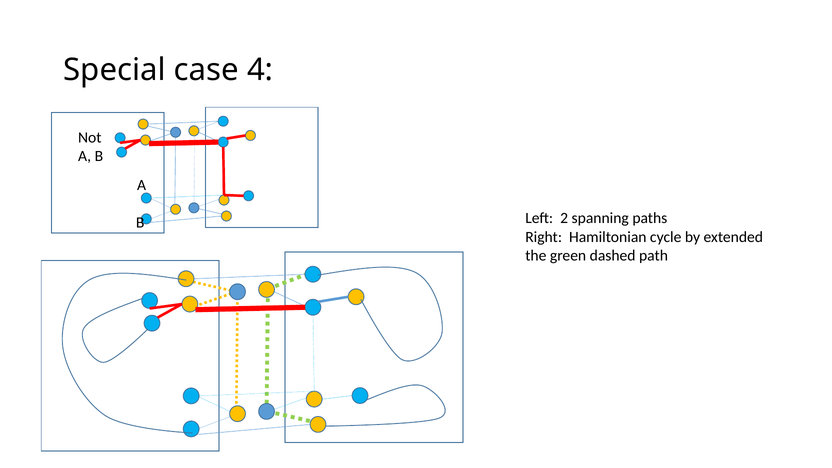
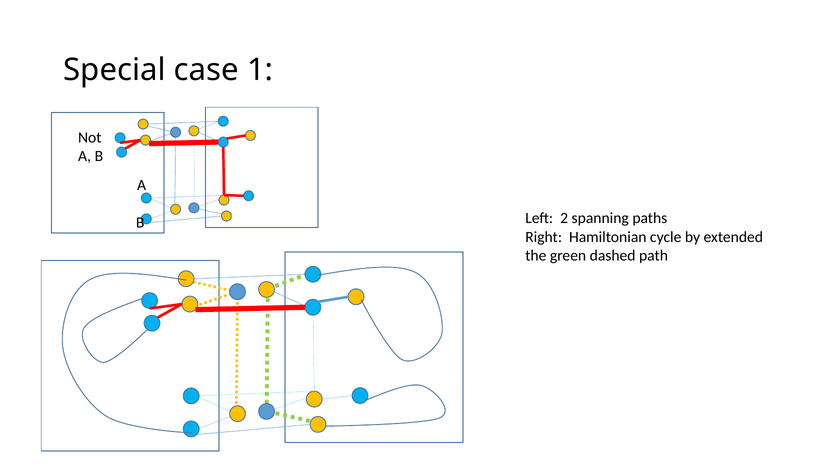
4: 4 -> 1
